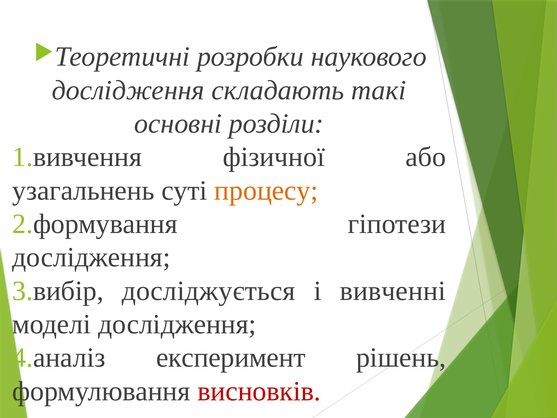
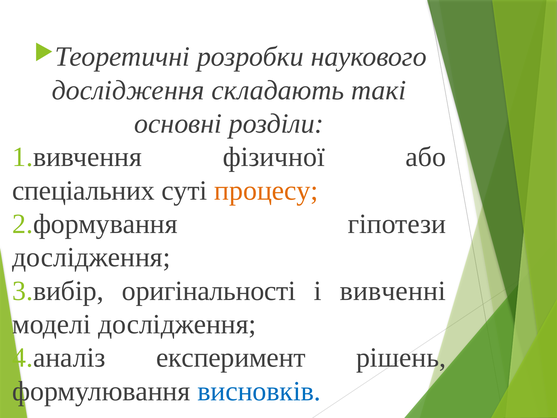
узагальнень: узагальнень -> спеціальних
досліджується: досліджується -> оригінальності
висновків colour: red -> blue
